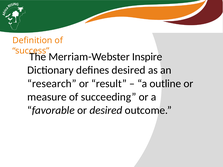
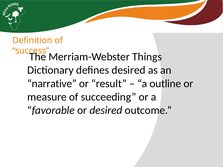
Inspire: Inspire -> Things
research: research -> narrative
